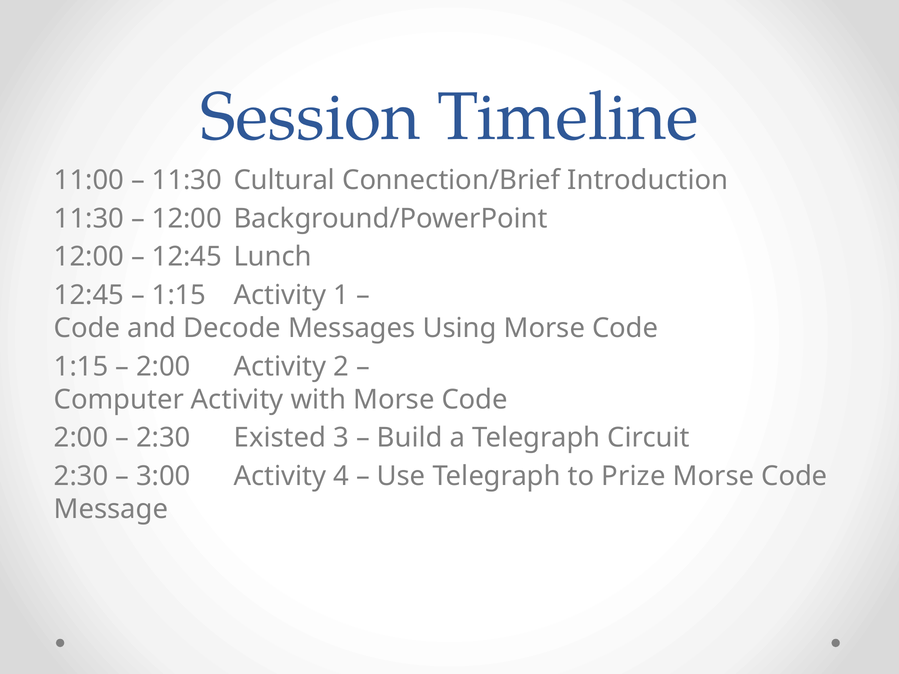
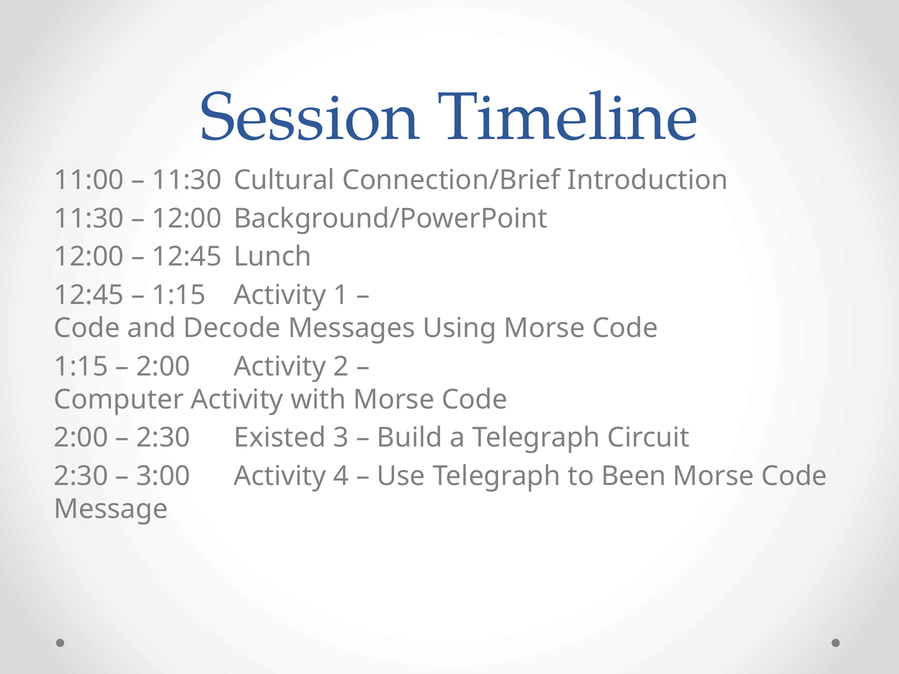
Prize: Prize -> Been
